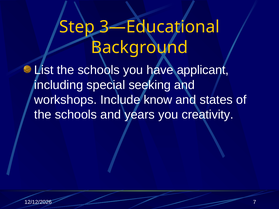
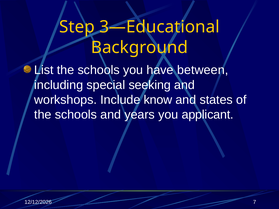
applicant: applicant -> between
creativity: creativity -> applicant
